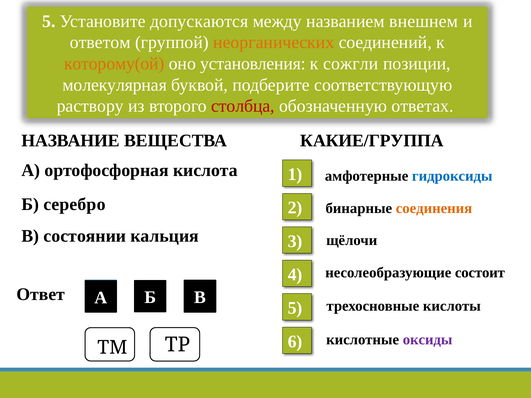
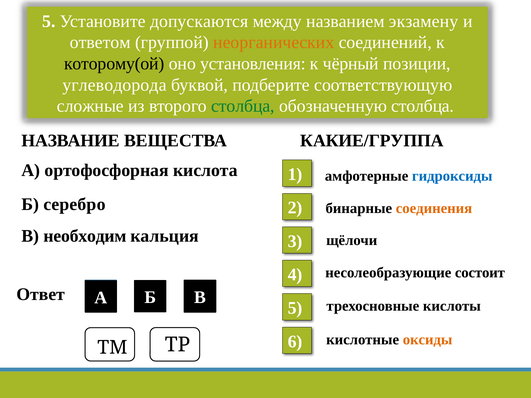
внешнем: внешнем -> экзамену
которому(ой colour: orange -> black
сожгли: сожгли -> чёрный
молекулярная: молекулярная -> углеводорода
раствору: раствору -> сложные
столбца at (243, 106) colour: red -> green
обозначенную ответах: ответах -> столбца
состоянии: состоянии -> необходим
оксиды colour: purple -> orange
